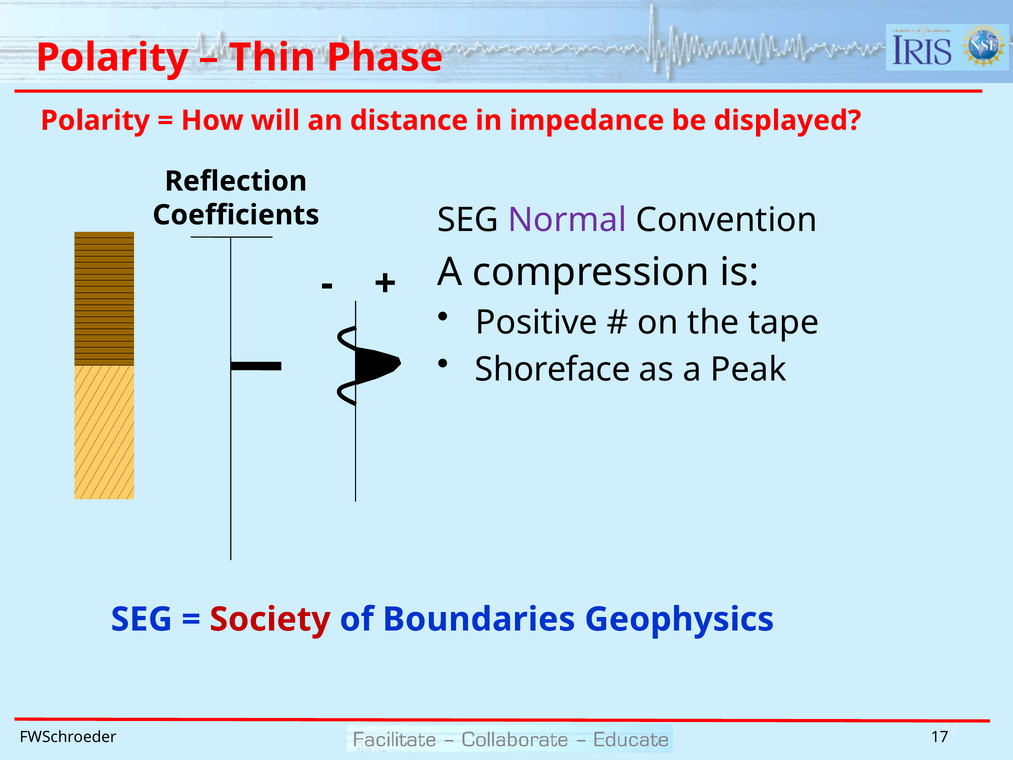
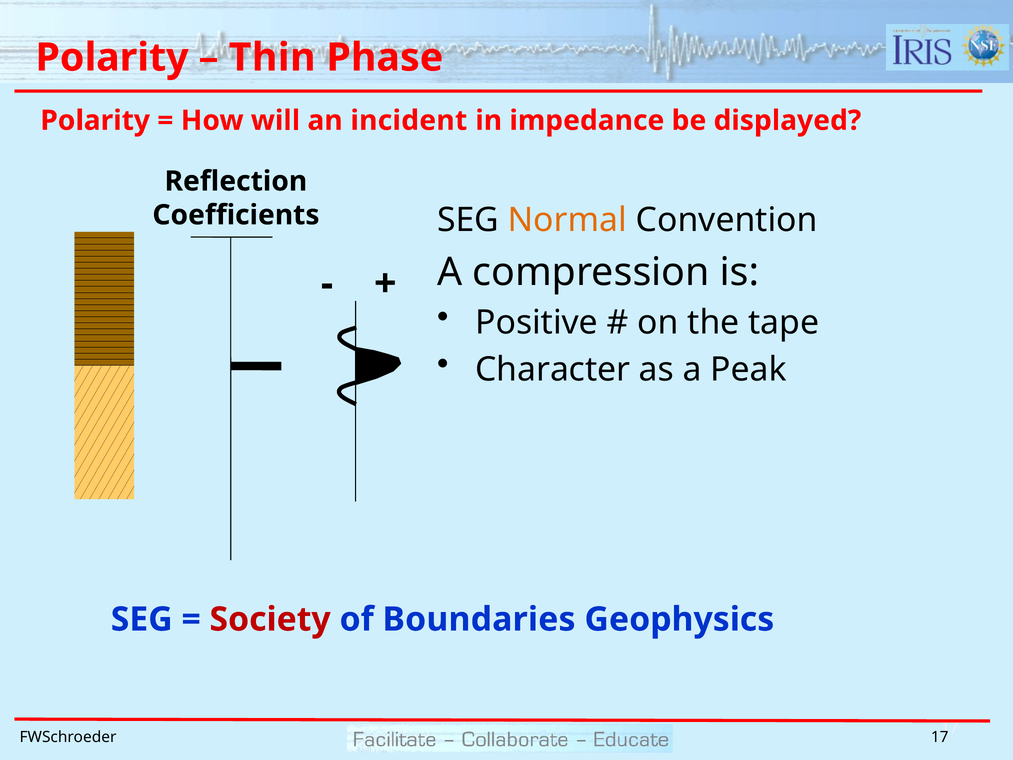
distance: distance -> incident
Normal colour: purple -> orange
Shoreface: Shoreface -> Character
